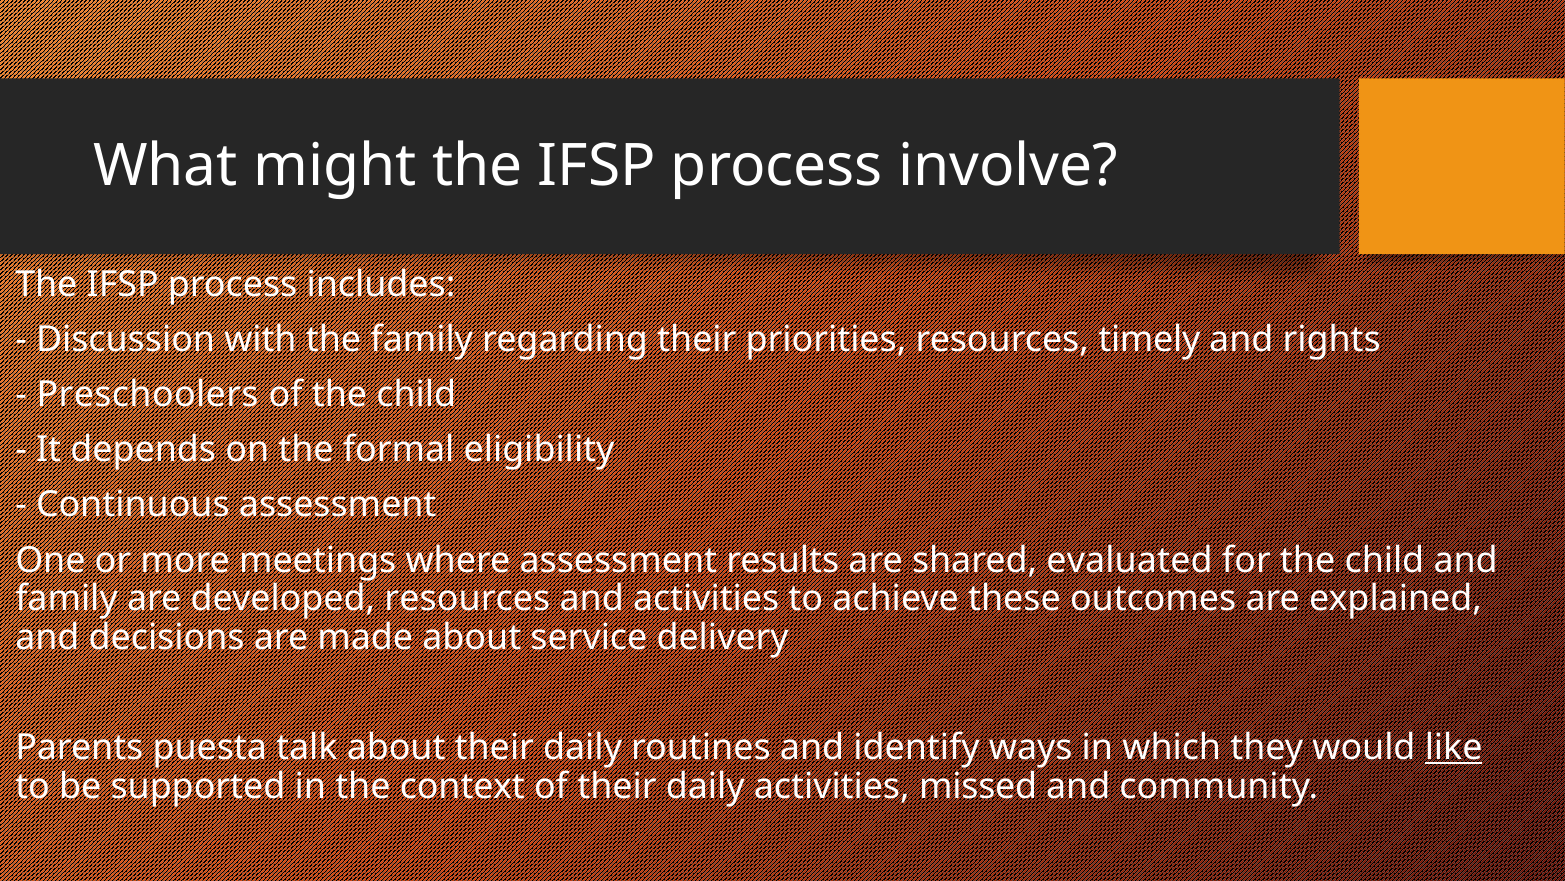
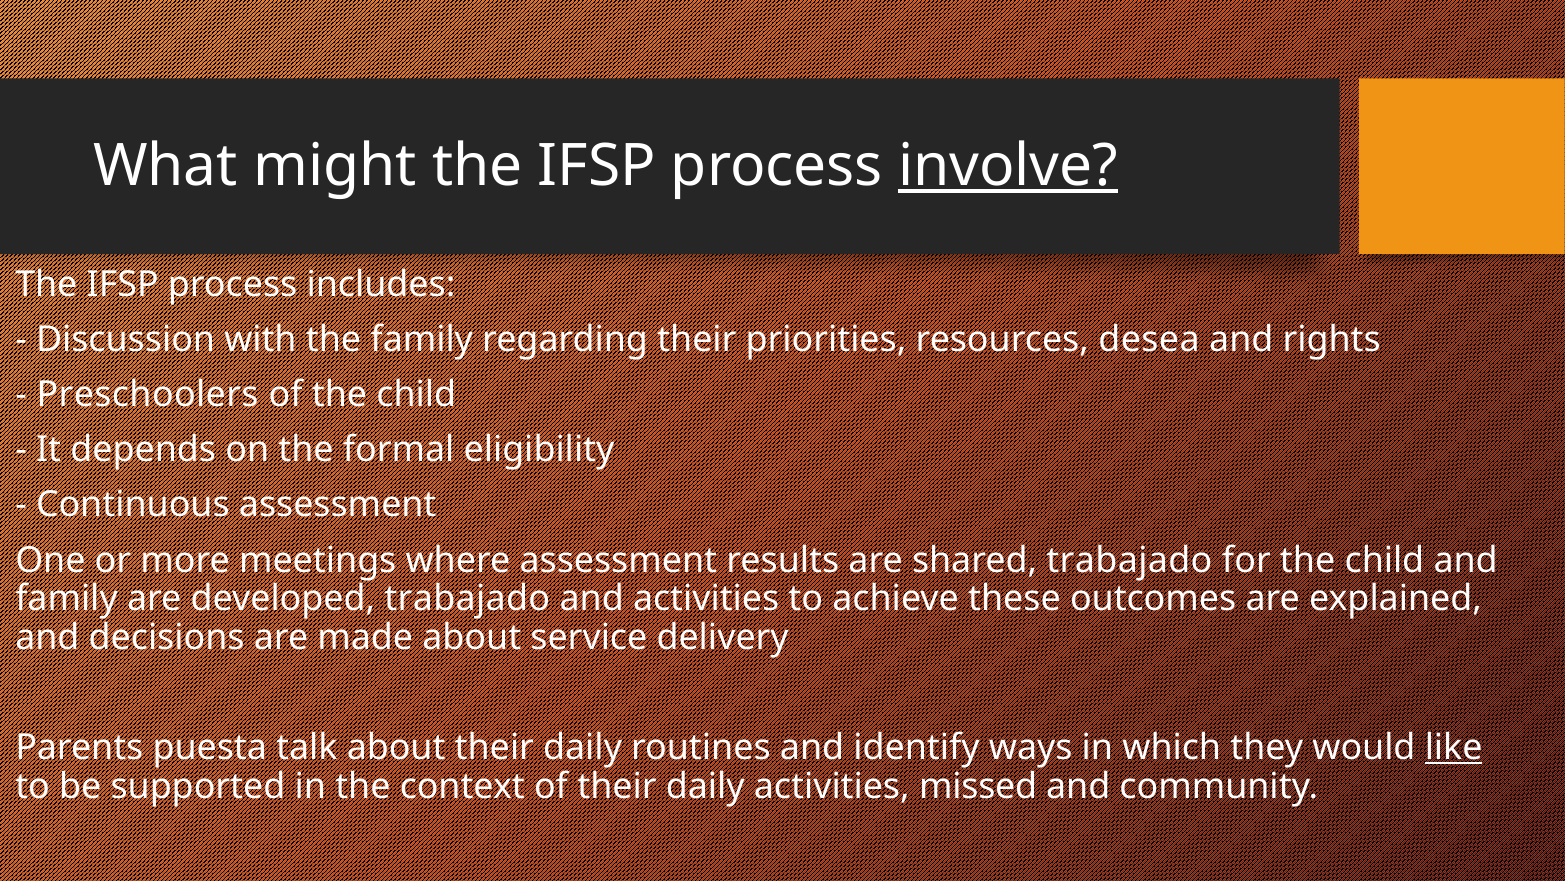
involve underline: none -> present
timely: timely -> desea
shared evaluated: evaluated -> trabajado
developed resources: resources -> trabajado
